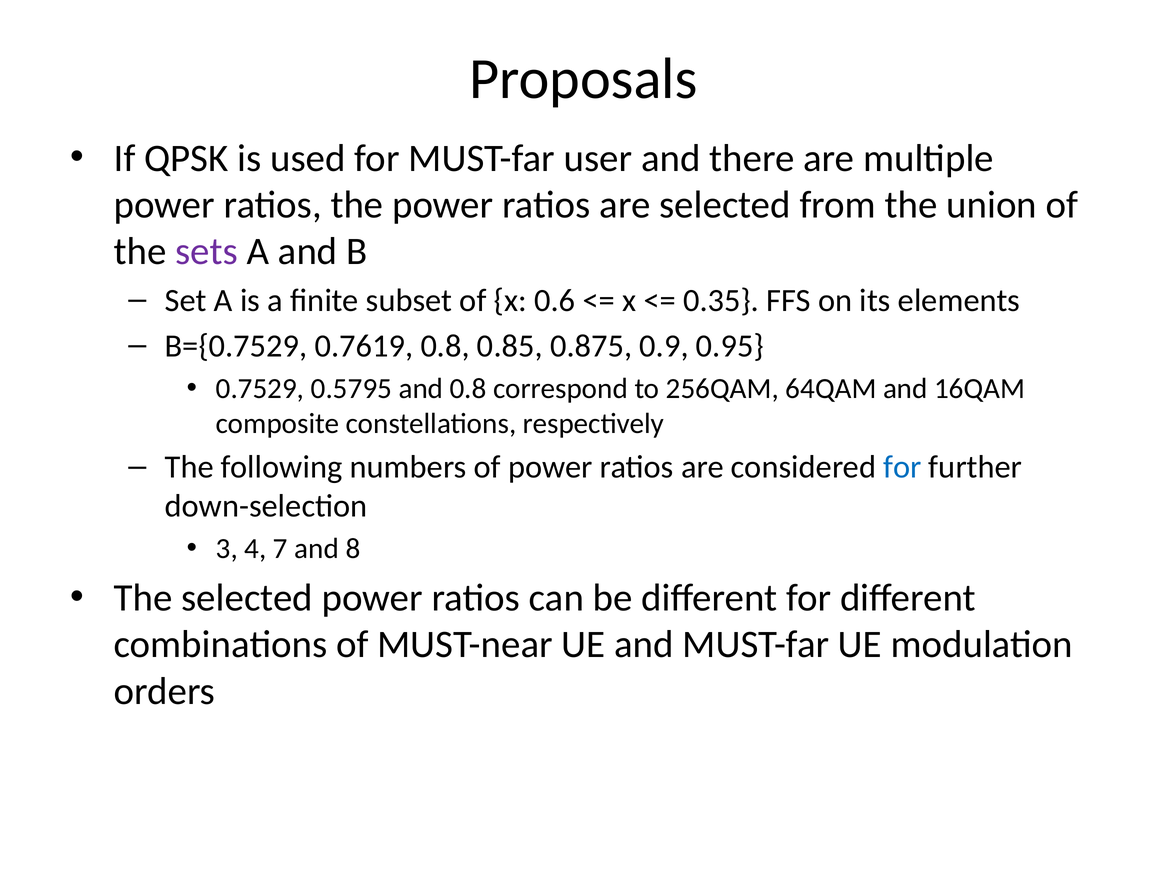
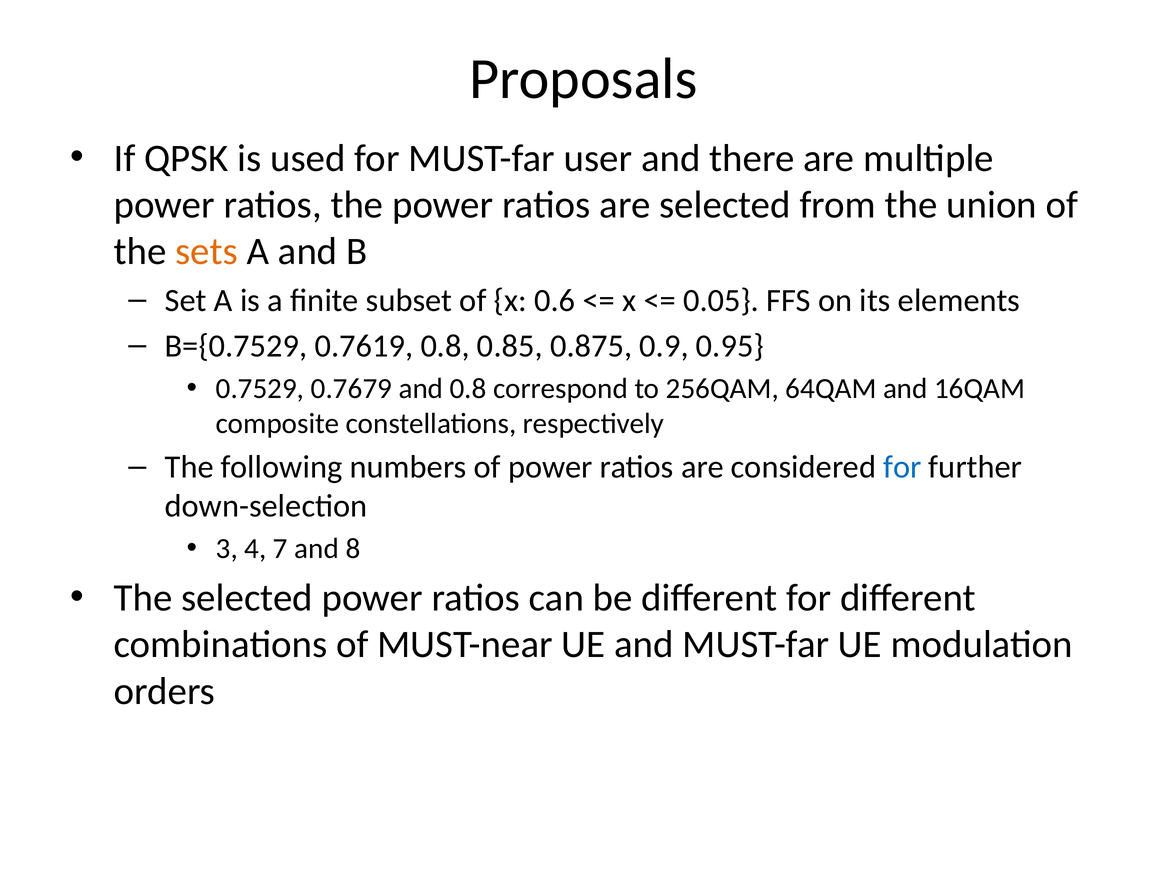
sets colour: purple -> orange
0.35: 0.35 -> 0.05
0.5795: 0.5795 -> 0.7679
